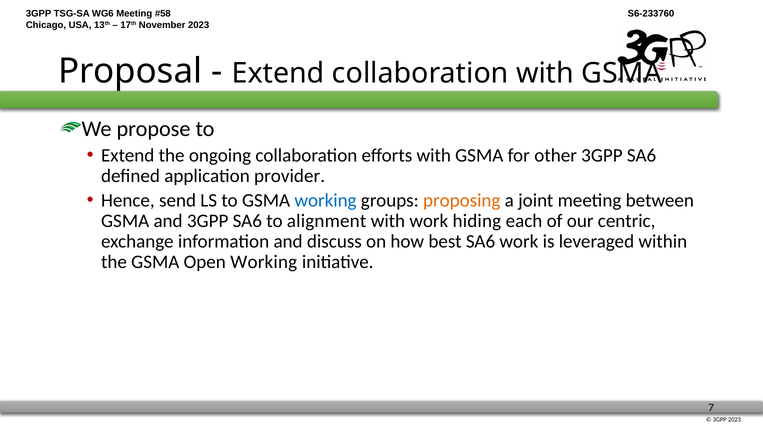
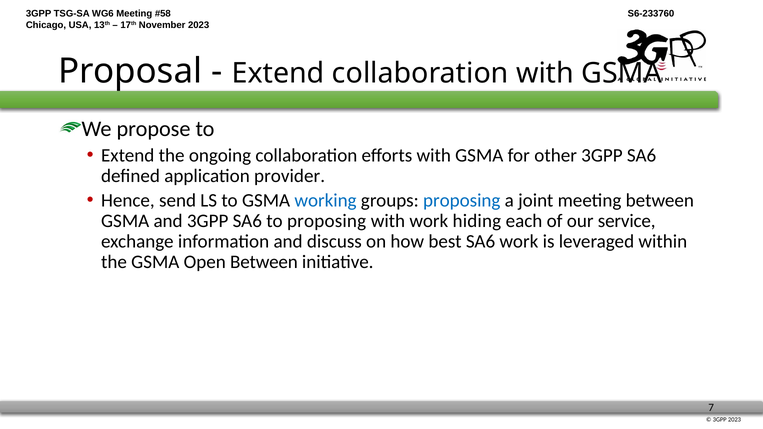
proposing at (462, 200) colour: orange -> blue
to alignment: alignment -> proposing
centric: centric -> service
Open Working: Working -> Between
